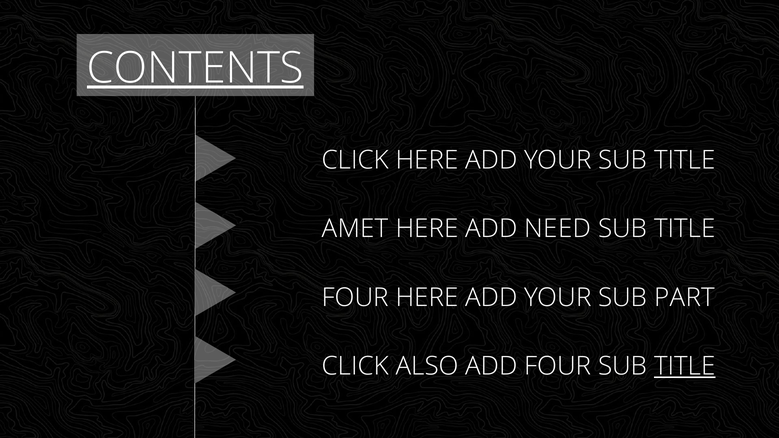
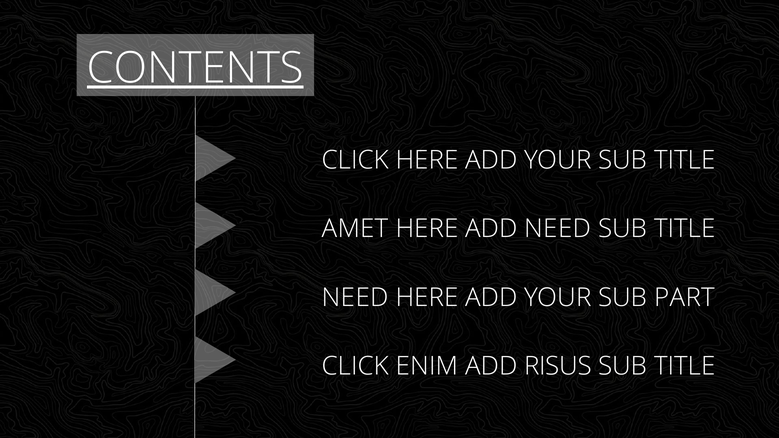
FOUR at (355, 298): FOUR -> NEED
ALSO: ALSO -> ENIM
ADD FOUR: FOUR -> RISUS
TITLE at (685, 366) underline: present -> none
